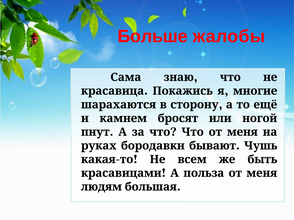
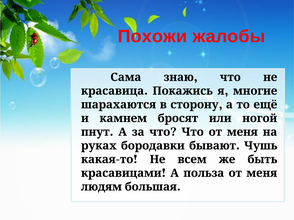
Больше: Больше -> Похожи
